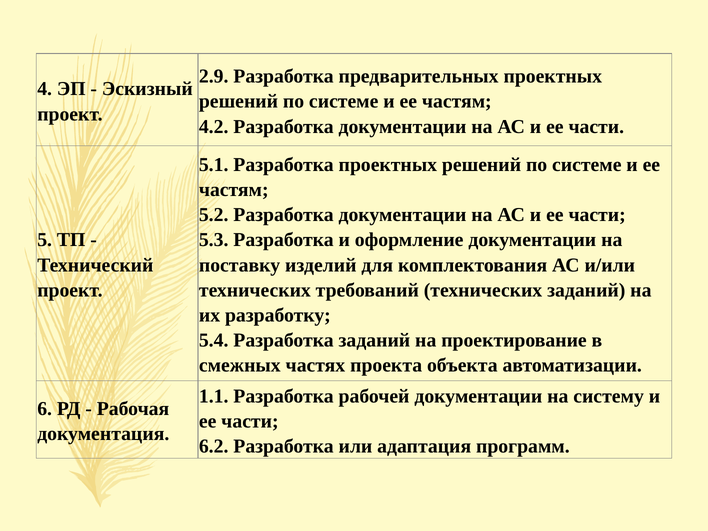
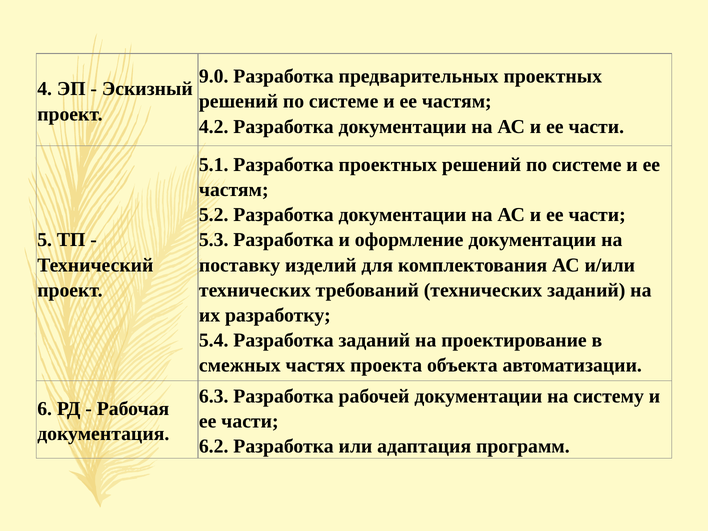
2.9: 2.9 -> 9.0
1.1: 1.1 -> 6.3
